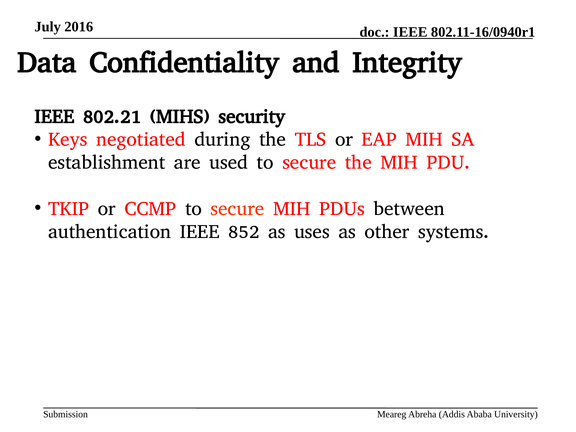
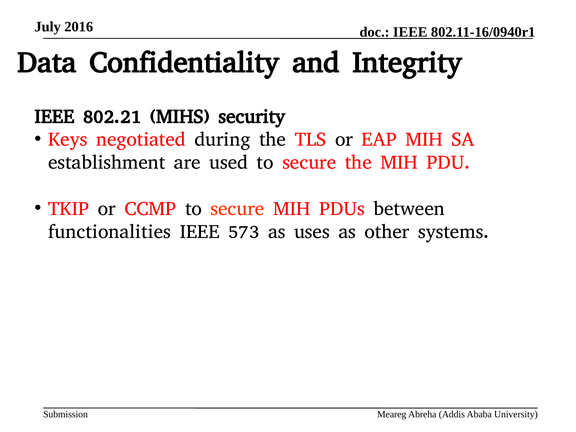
authentication: authentication -> functionalities
852: 852 -> 573
